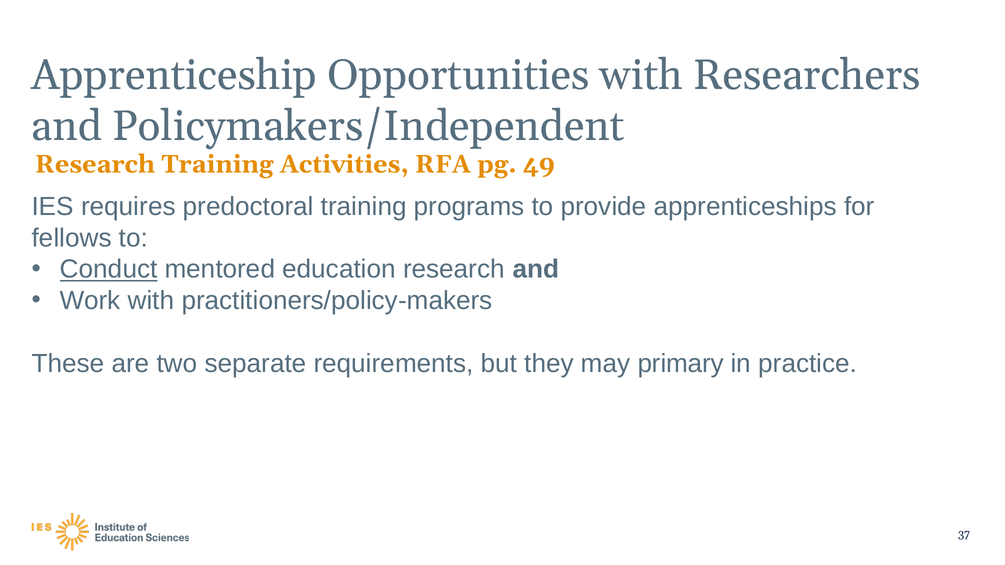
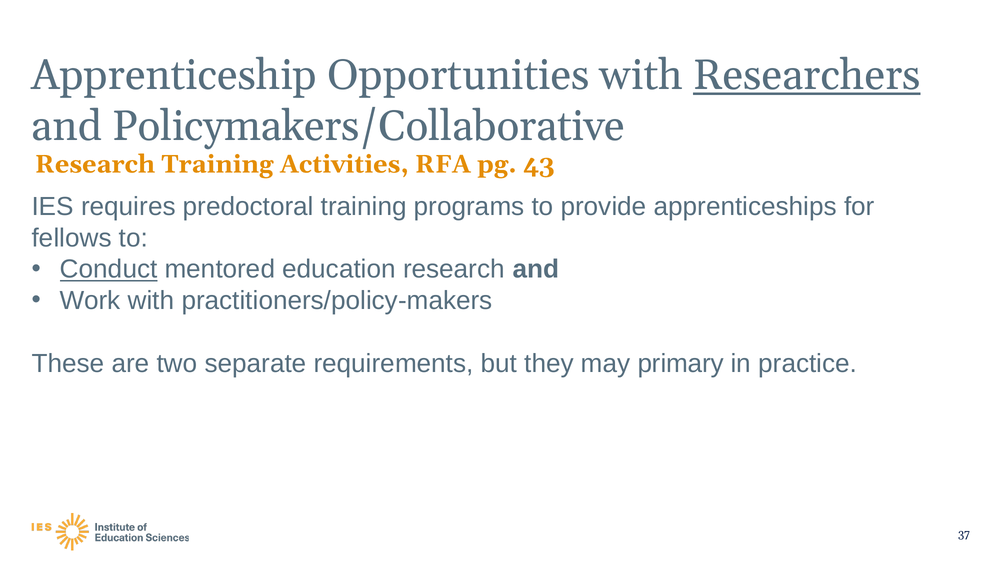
Researchers underline: none -> present
Policymakers/Independent: Policymakers/Independent -> Policymakers/Collaborative
49: 49 -> 43
